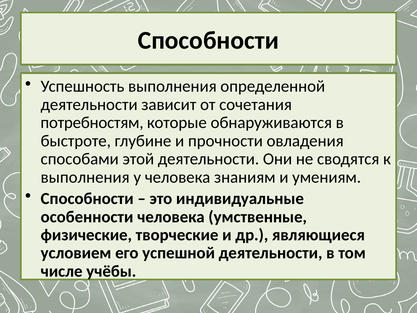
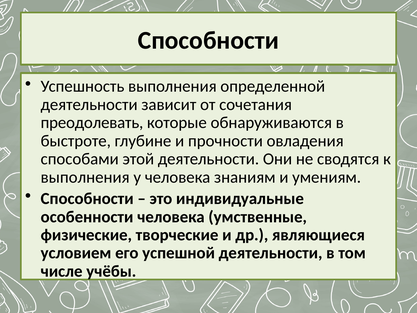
потребностям: потребностям -> преодолевать
